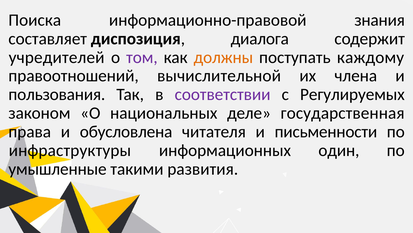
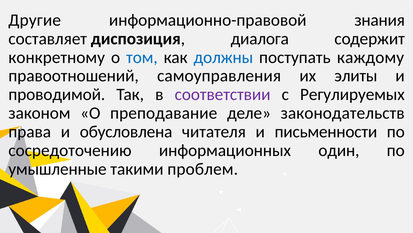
Поиска: Поиска -> Другие
учредителей: учредителей -> конкретному
том colour: purple -> blue
должны colour: orange -> blue
вычислительной: вычислительной -> самоуправления
члена: члена -> элиты
пользования: пользования -> проводимой
национальных: национальных -> преподавание
государственная: государственная -> законодательств
инфраструктуры: инфраструктуры -> сосредоточению
развития: развития -> проблем
